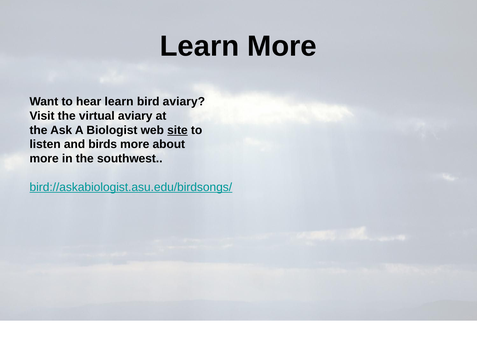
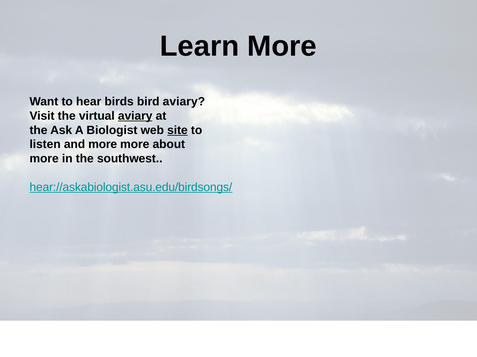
hear learn: learn -> birds
aviary at (135, 116) underline: none -> present
and birds: birds -> more
bird://askabiologist.asu.edu/birdsongs/: bird://askabiologist.asu.edu/birdsongs/ -> hear://askabiologist.asu.edu/birdsongs/
